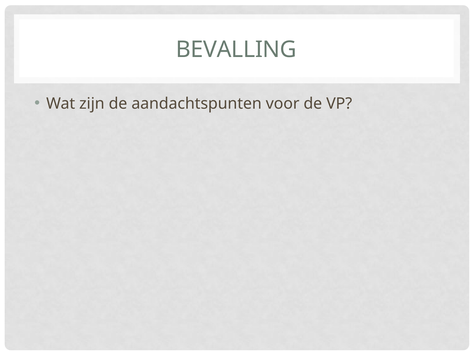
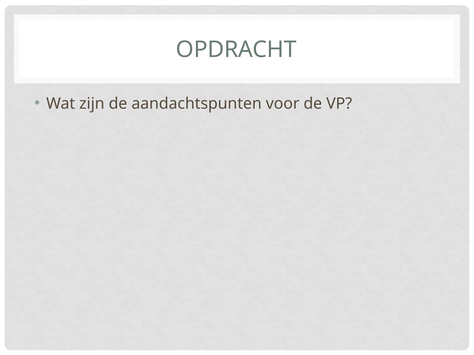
BEVALLING: BEVALLING -> OPDRACHT
